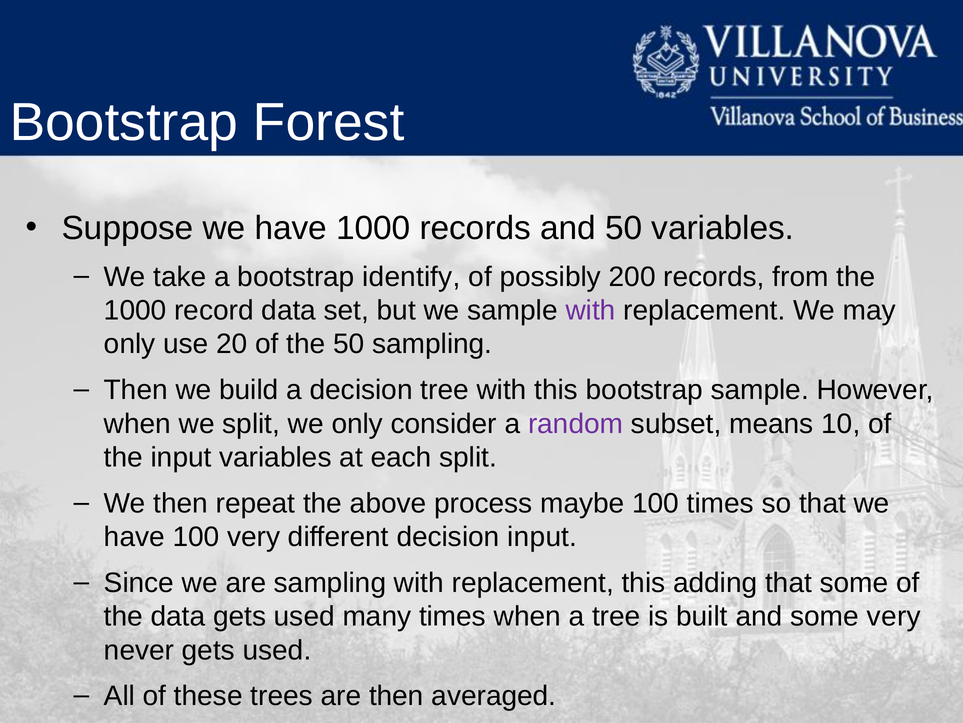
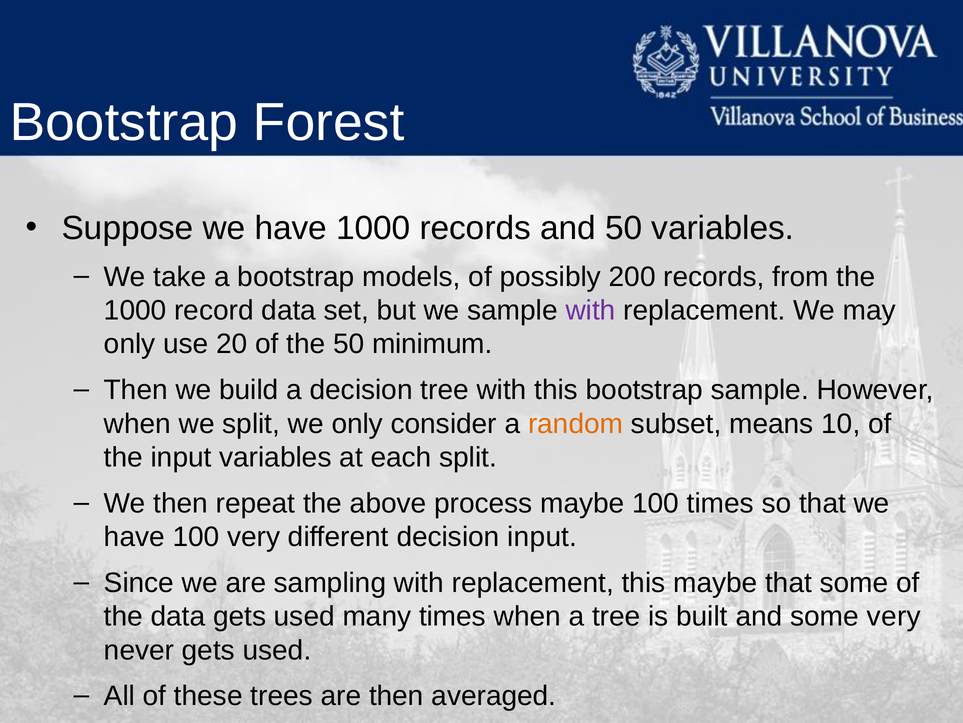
identify: identify -> models
50 sampling: sampling -> minimum
random colour: purple -> orange
this adding: adding -> maybe
